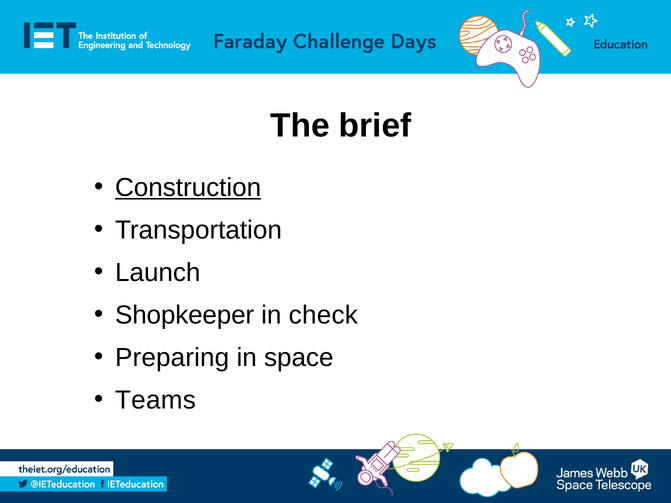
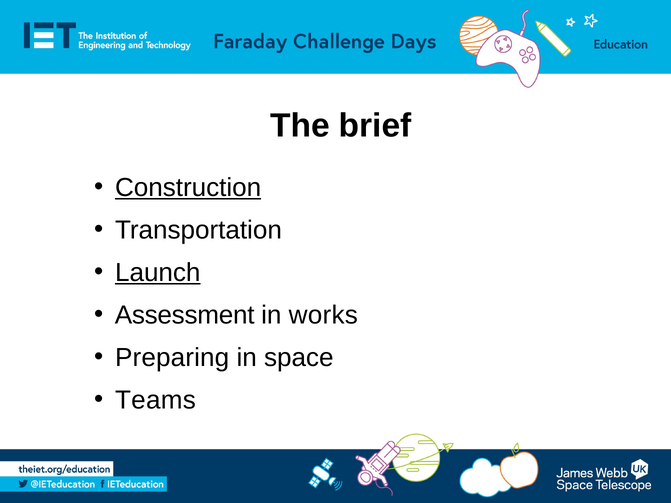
Launch underline: none -> present
Shopkeeper: Shopkeeper -> Assessment
check: check -> works
